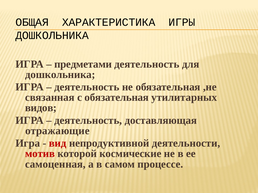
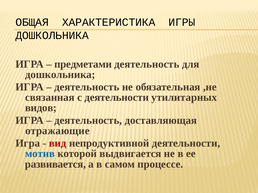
с обязательная: обязательная -> деятельности
мотив colour: red -> blue
космические: космические -> выдвигается
самоценная: самоценная -> развивается
